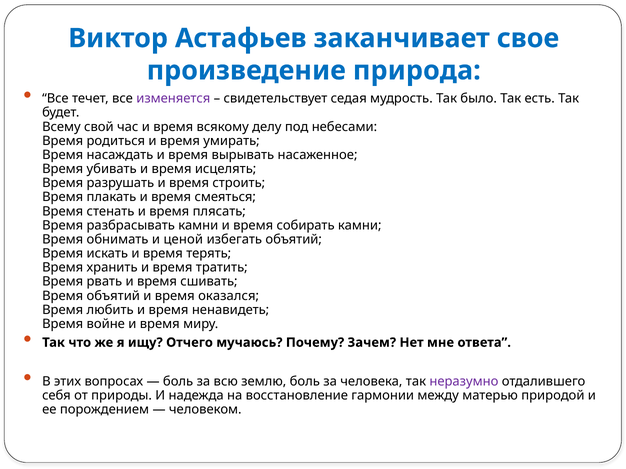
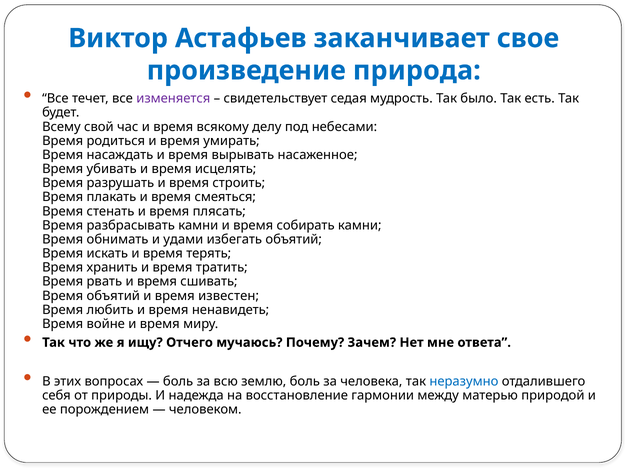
ценой: ценой -> удами
оказался: оказался -> известен
неразумно colour: purple -> blue
